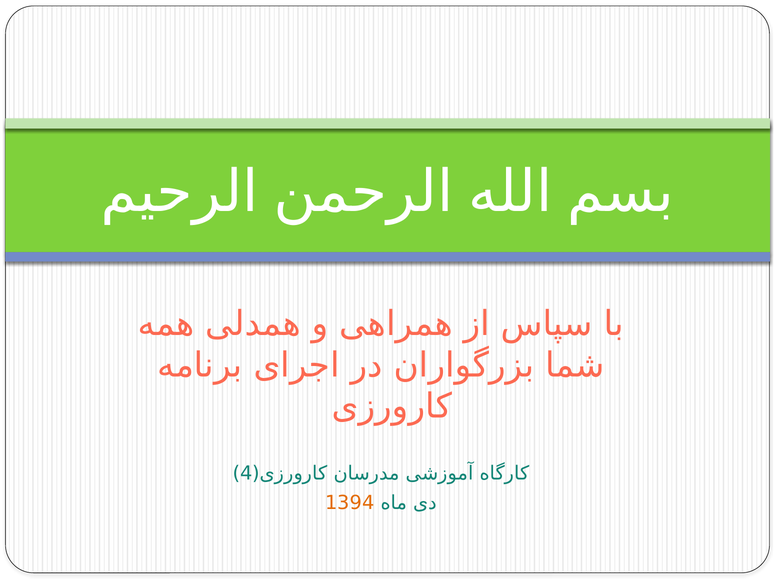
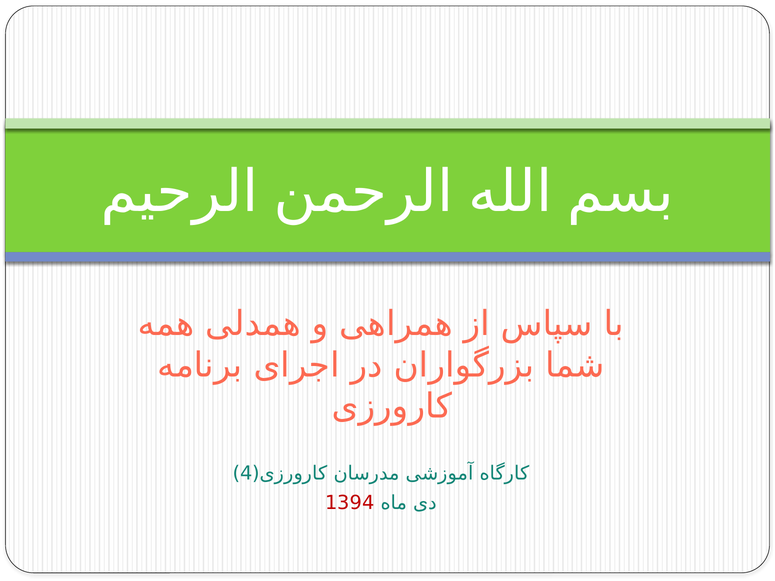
1394 colour: orange -> red
